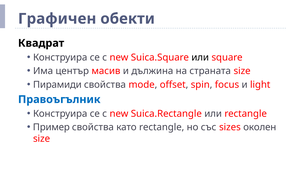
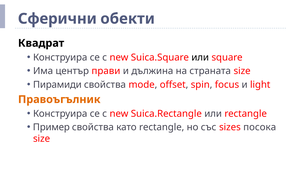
Графичен: Графичен -> Сферични
масив: масив -> прави
Правоъгълник colour: blue -> orange
околен: околен -> посока
